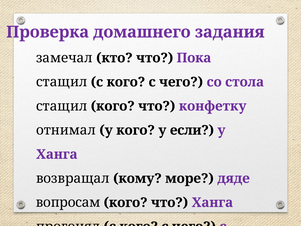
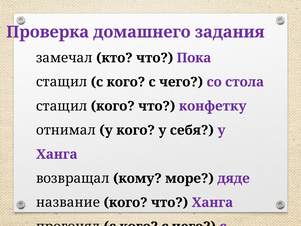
если: если -> себя
вопросам: вопросам -> название
